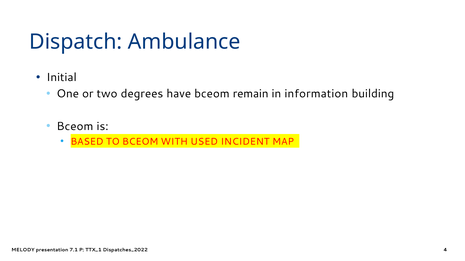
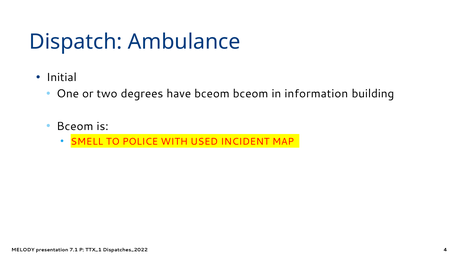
bceom remain: remain -> bceom
BASED: BASED -> SMELL
TO BCEOM: BCEOM -> POLICE
